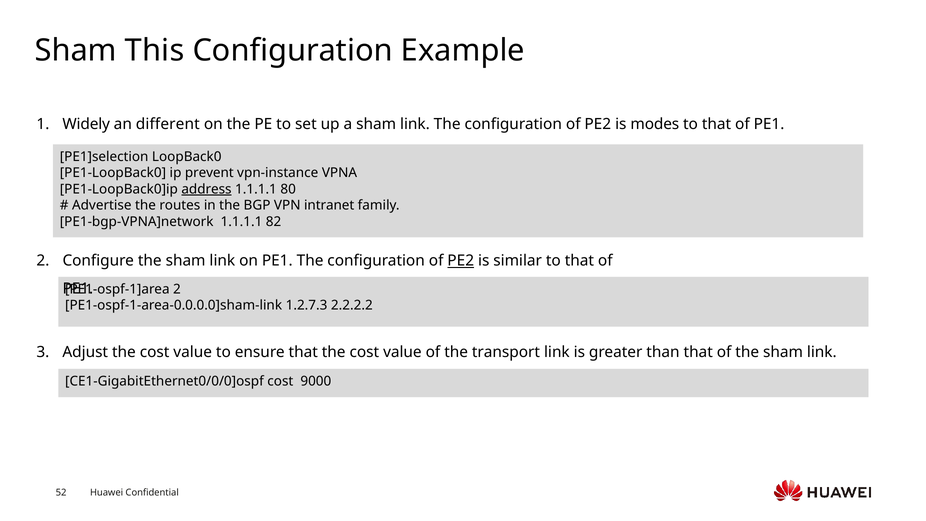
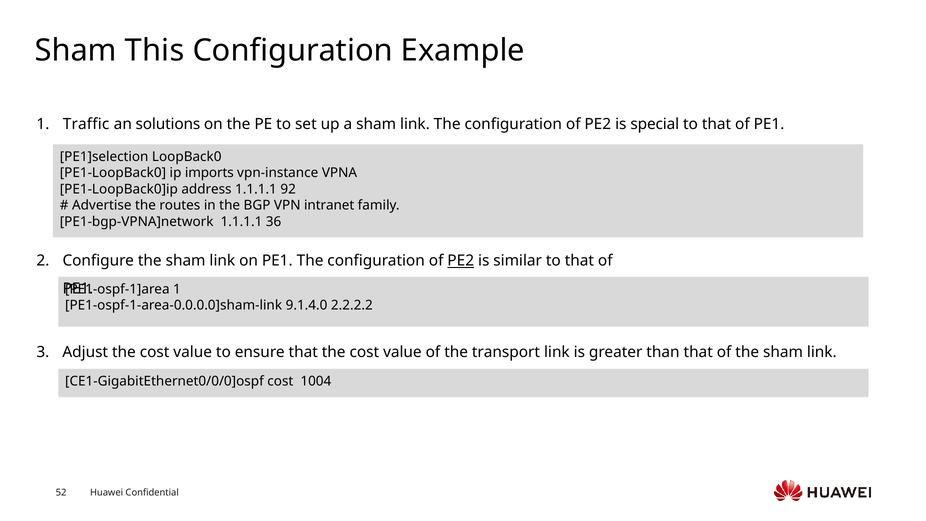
Widely: Widely -> Traffic
different: different -> solutions
modes: modes -> special
prevent: prevent -> imports
address underline: present -> none
80: 80 -> 92
82: 82 -> 36
2 at (177, 289): 2 -> 1
1.2.7.3: 1.2.7.3 -> 9.1.4.0
9000: 9000 -> 1004
